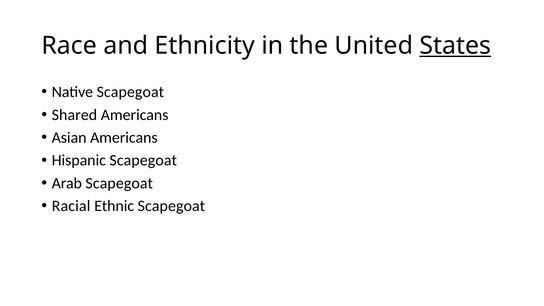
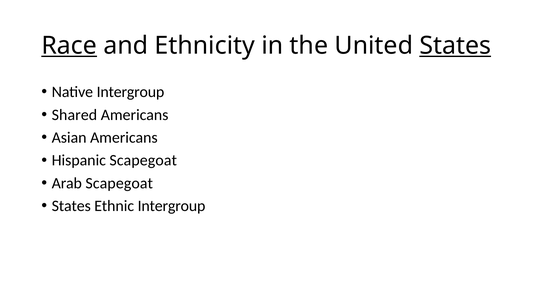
Race underline: none -> present
Native Scapegoat: Scapegoat -> Intergroup
Racial at (71, 206): Racial -> States
Ethnic Scapegoat: Scapegoat -> Intergroup
